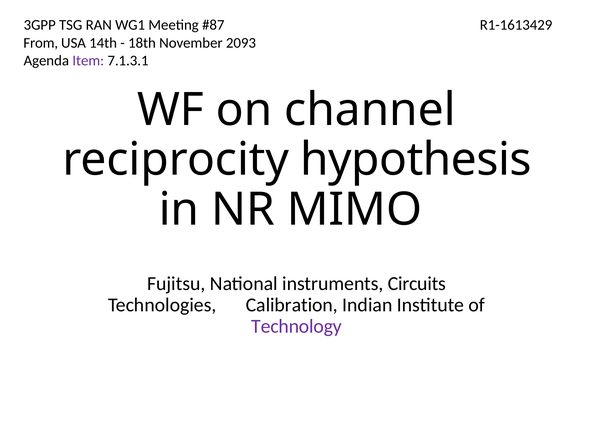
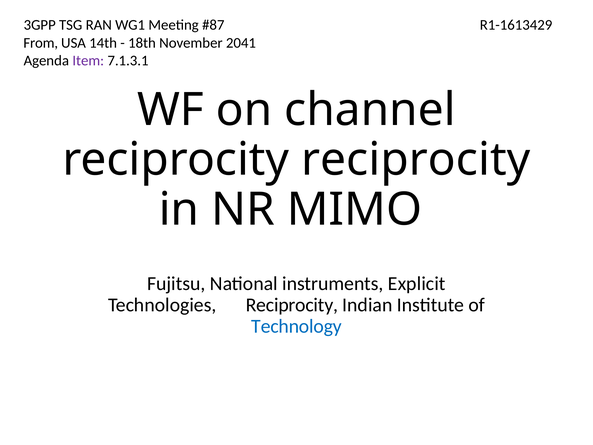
2093: 2093 -> 2041
reciprocity hypothesis: hypothesis -> reciprocity
Circuits: Circuits -> Explicit
Technologies Calibration: Calibration -> Reciprocity
Technology colour: purple -> blue
